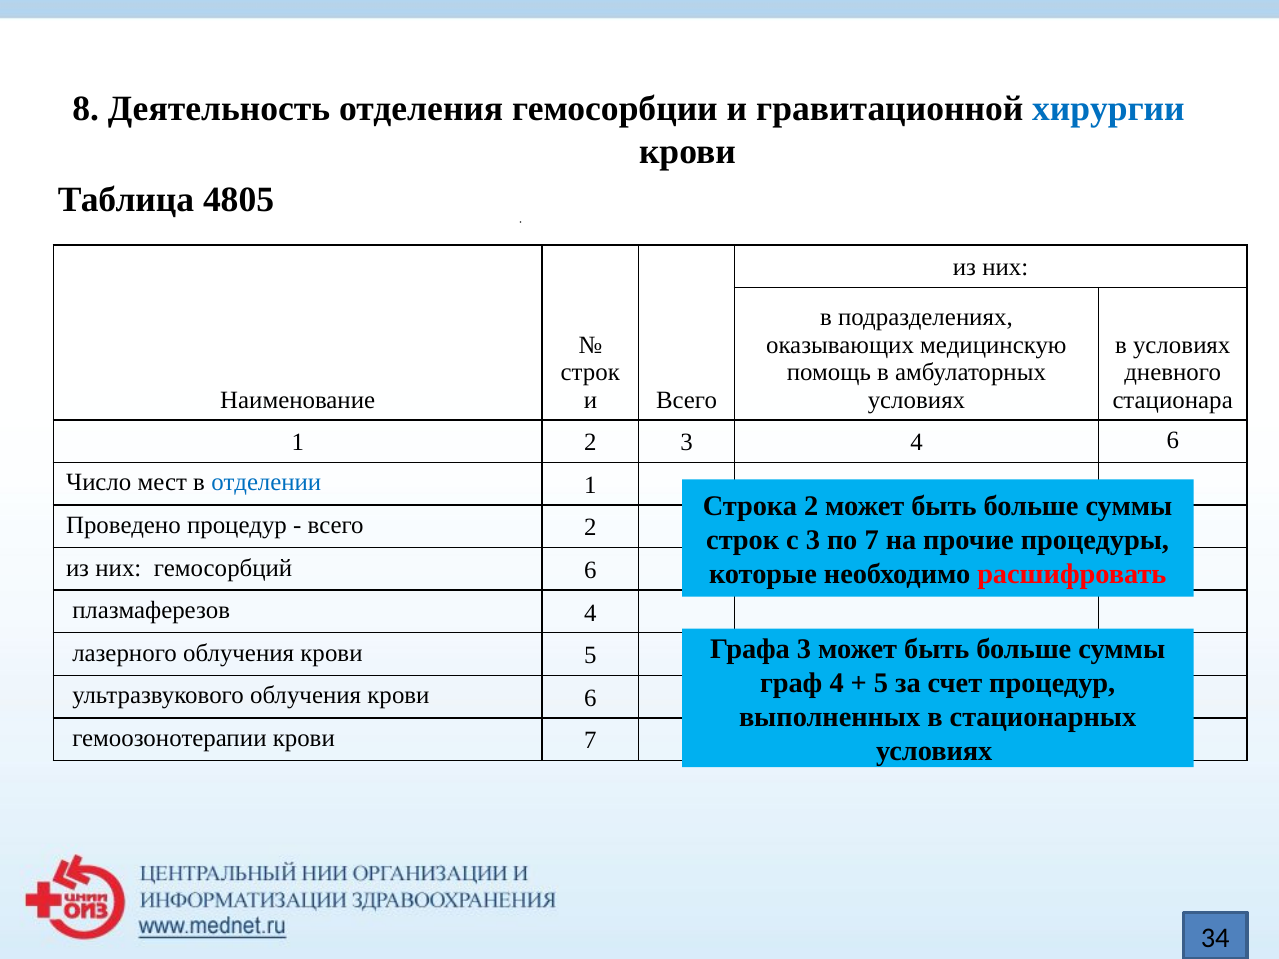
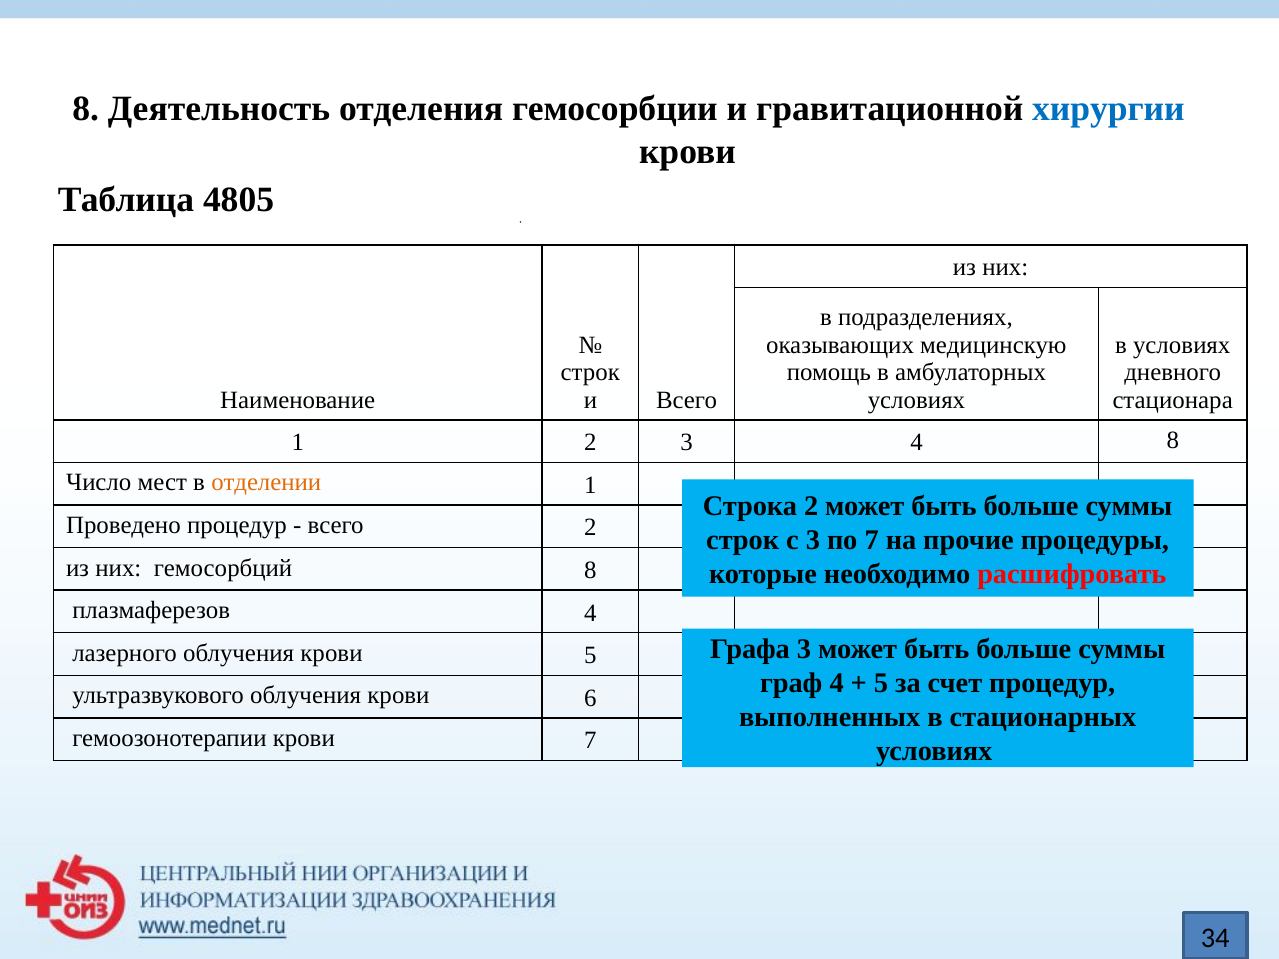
4 6: 6 -> 8
отделении colour: blue -> orange
гемосорбций 6: 6 -> 8
